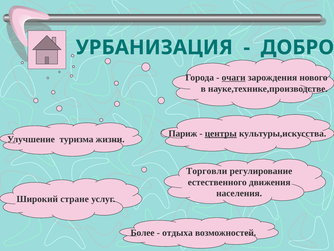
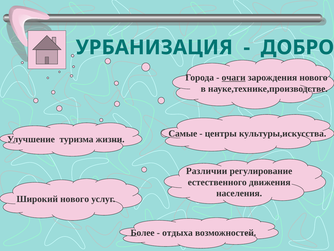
Париж: Париж -> Самые
центры underline: present -> none
Торговли: Торговли -> Различии
Широкий стране: стране -> нового
